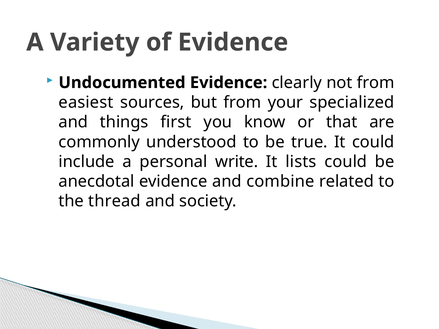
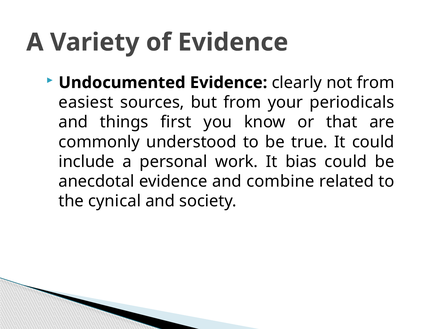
specialized: specialized -> periodicals
write: write -> work
lists: lists -> bias
thread: thread -> cynical
